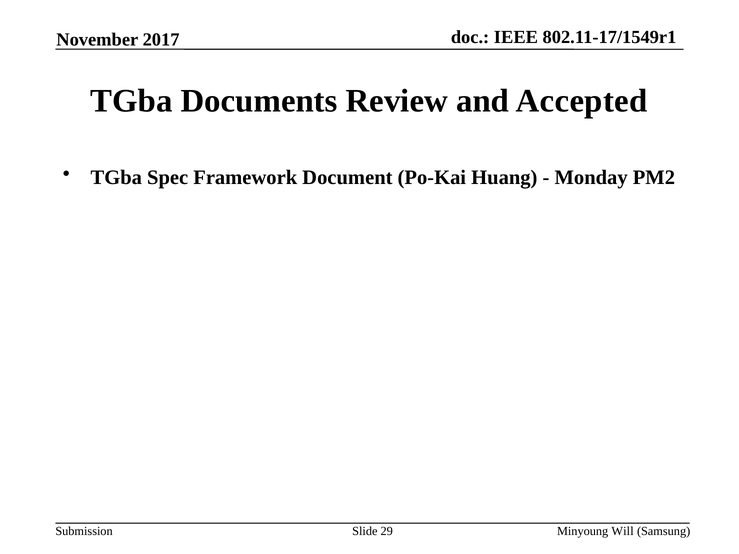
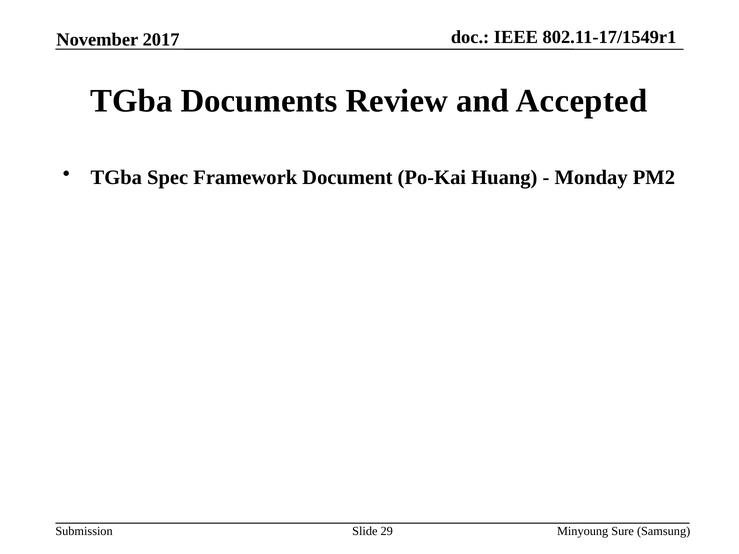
Will: Will -> Sure
